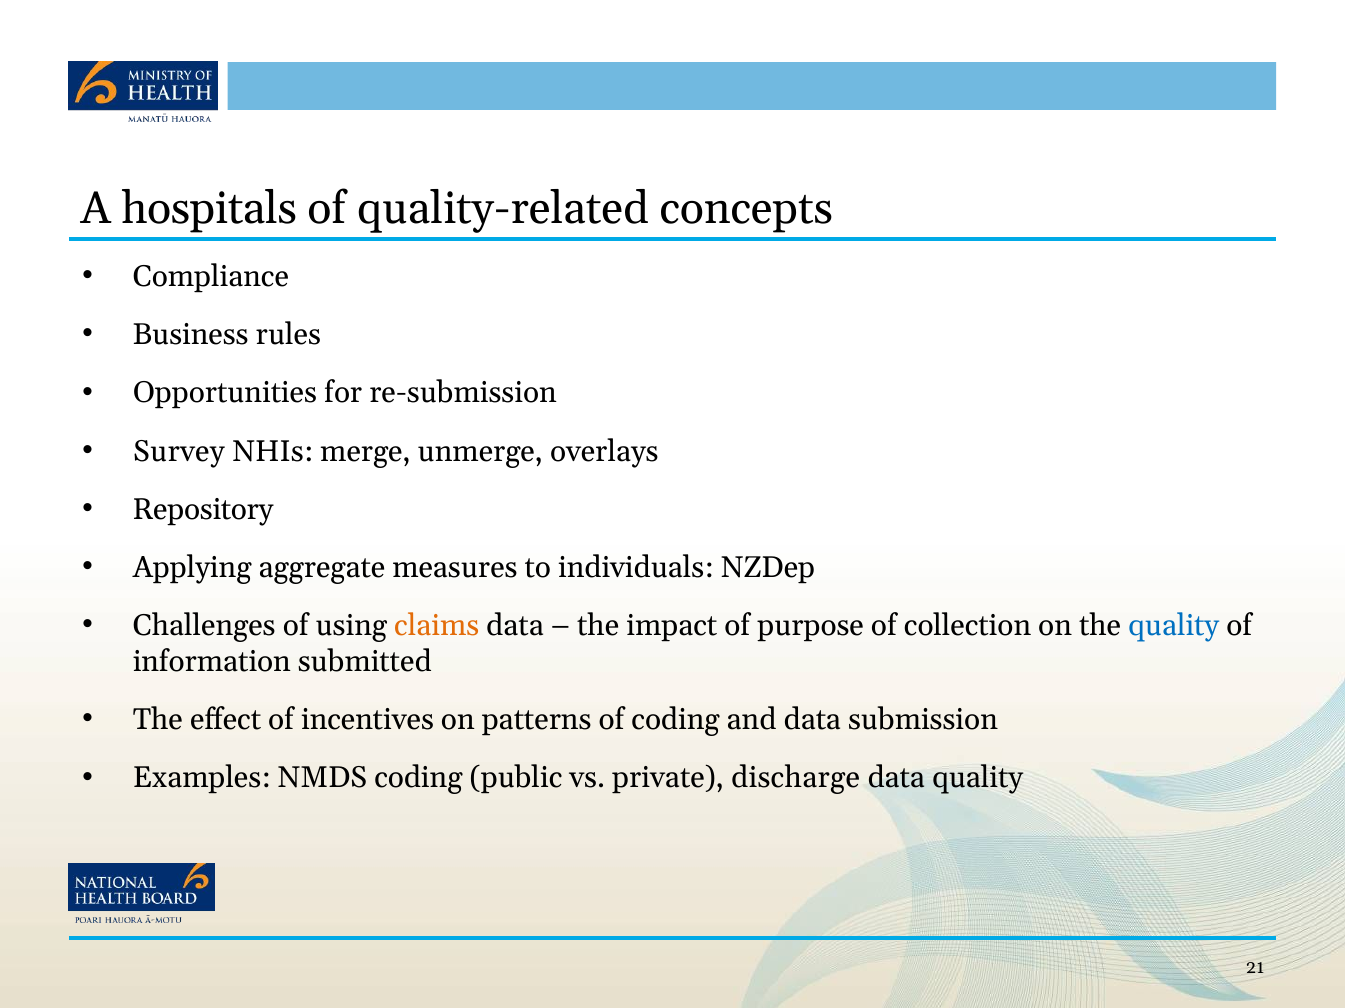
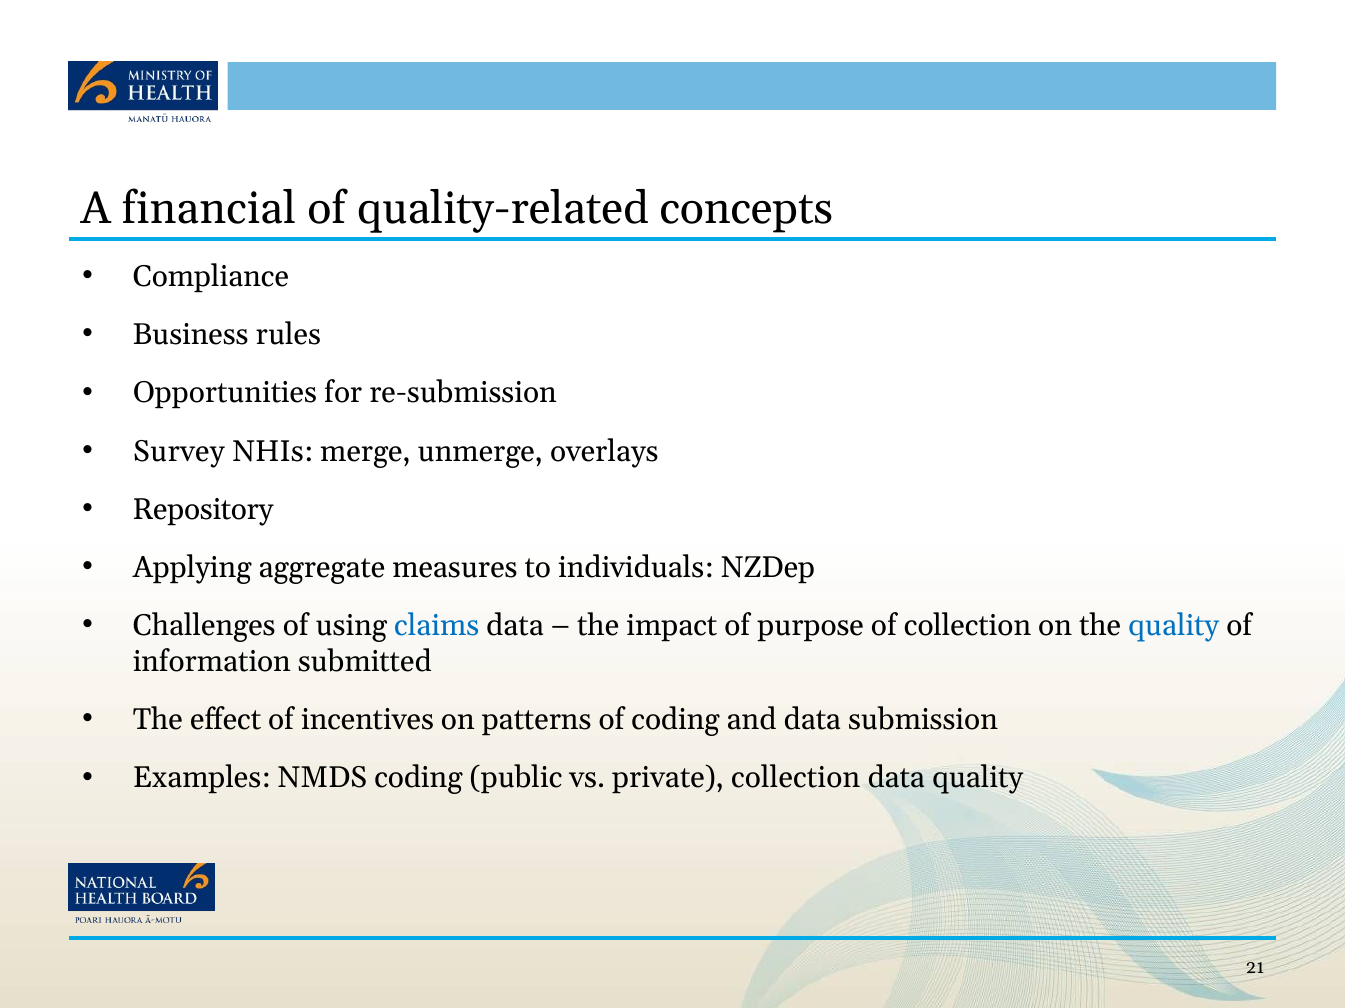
hospitals: hospitals -> financial
claims colour: orange -> blue
private discharge: discharge -> collection
